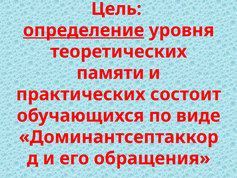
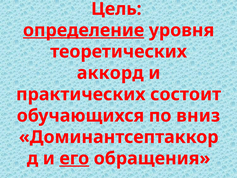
памяти: памяти -> аккорд
виде: виде -> вниз
его underline: none -> present
